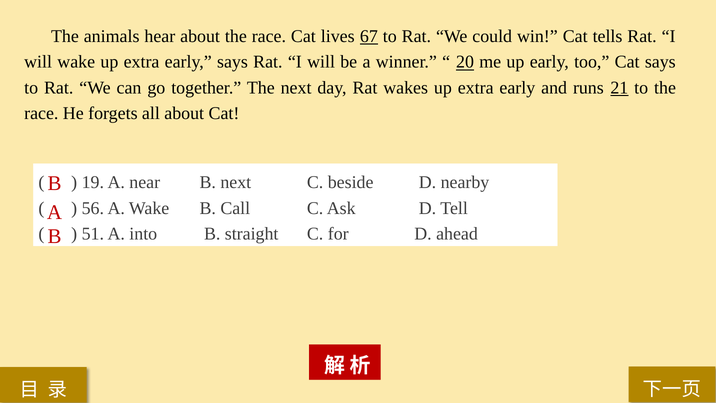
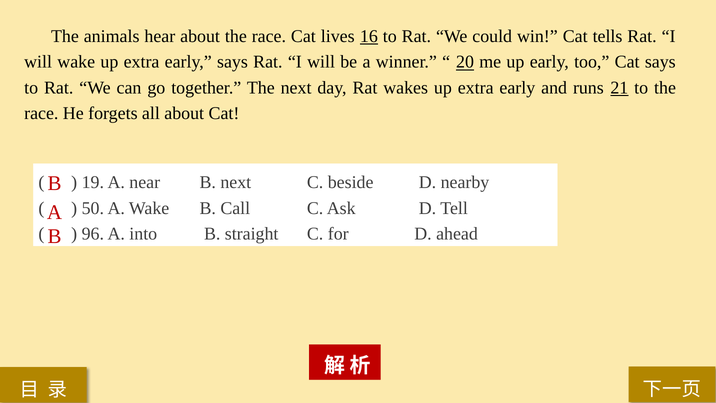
67: 67 -> 16
56: 56 -> 50
51: 51 -> 96
